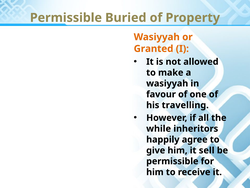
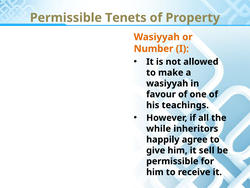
Buried: Buried -> Tenets
Granted: Granted -> Number
travelling: travelling -> teachings
